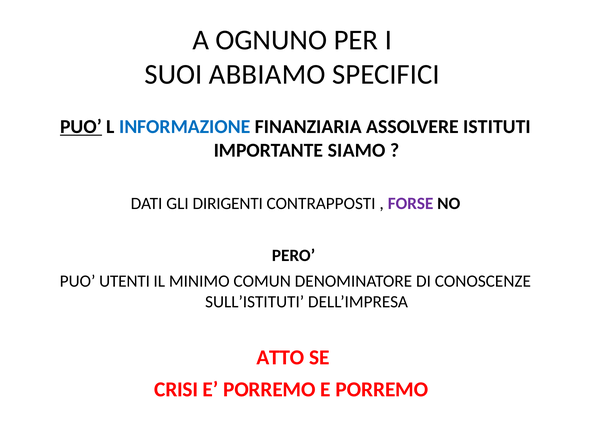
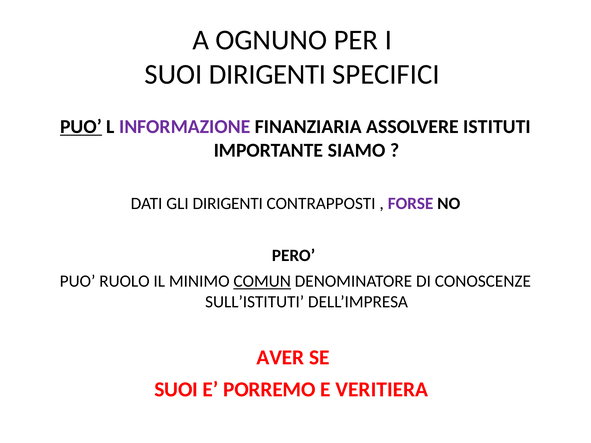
SUOI ABBIAMO: ABBIAMO -> DIRIGENTI
INFORMAZIONE colour: blue -> purple
UTENTI: UTENTI -> RUOLO
COMUN underline: none -> present
ATTO: ATTO -> AVER
CRISI at (176, 390): CRISI -> SUOI
PORREMO at (382, 390): PORREMO -> VERITIERA
